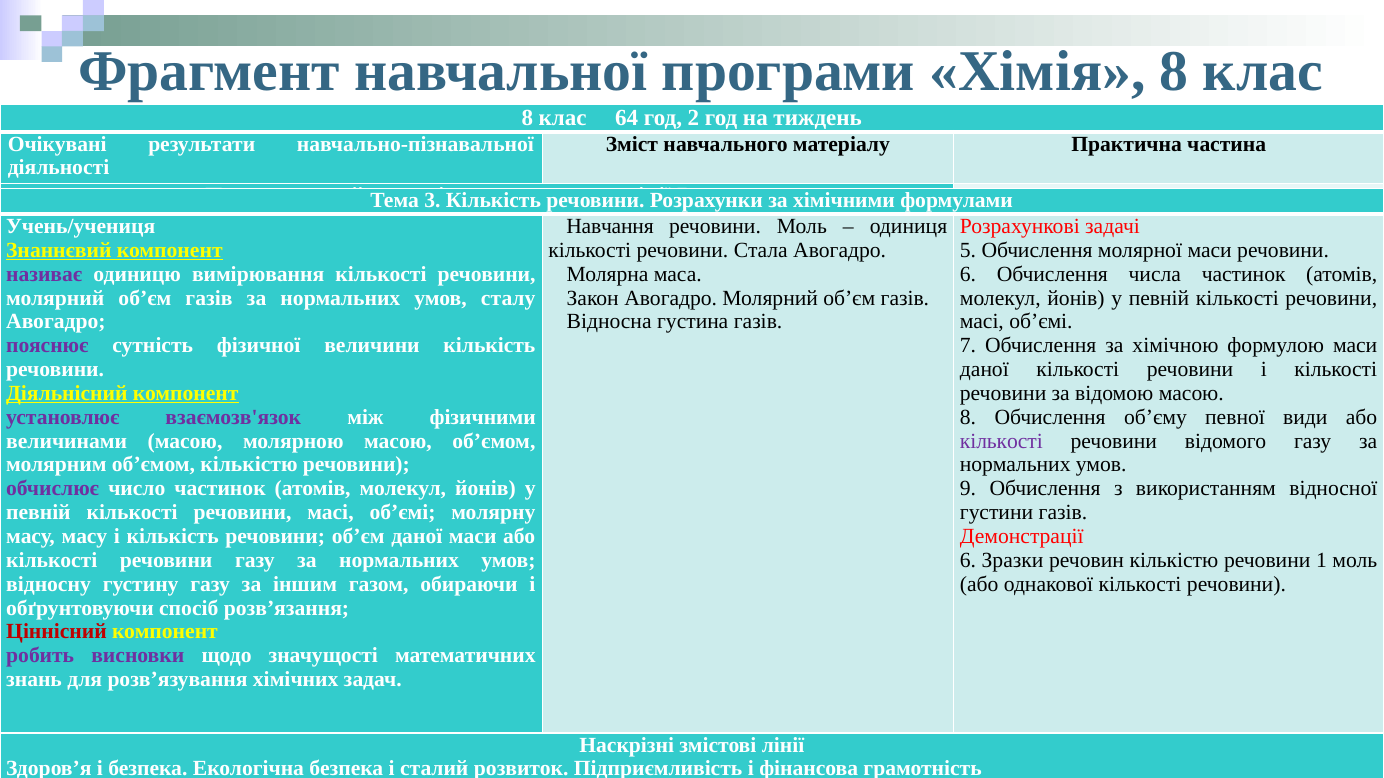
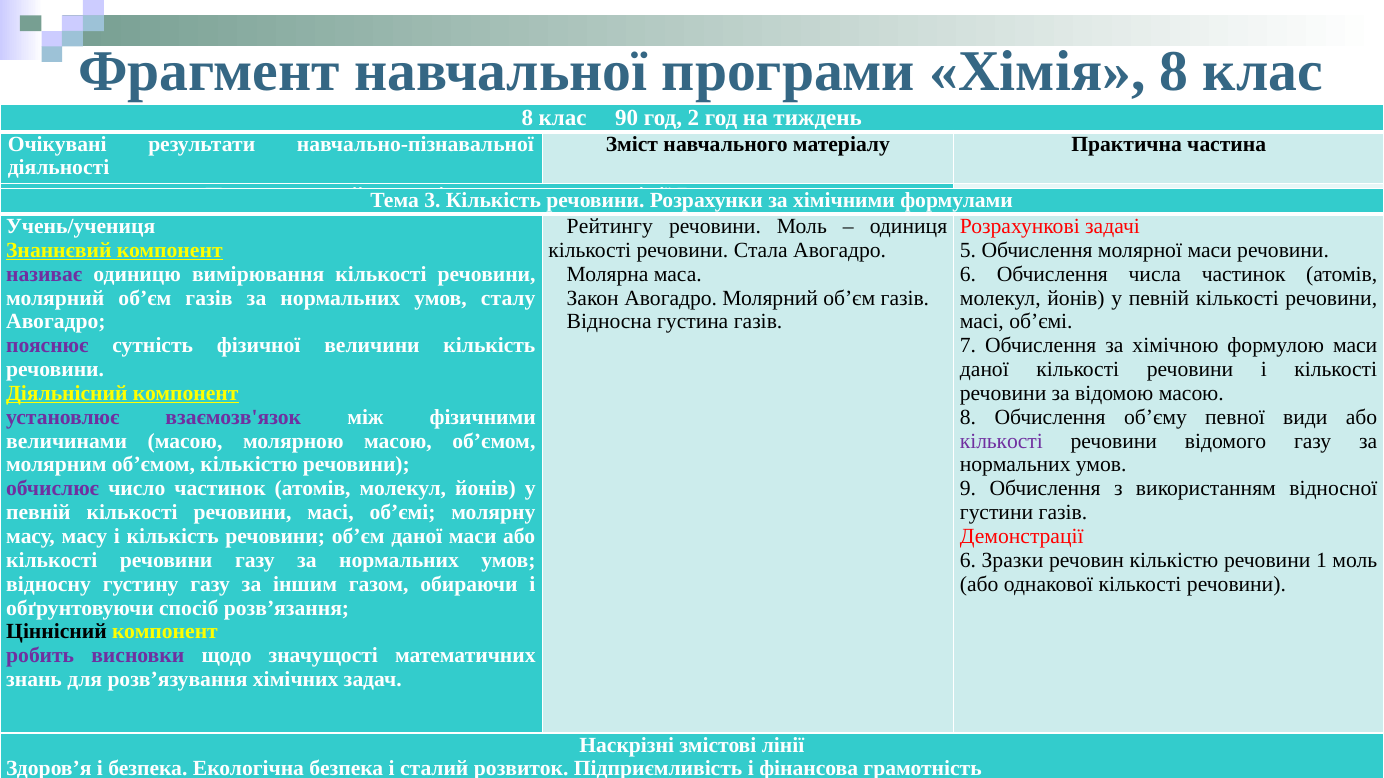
64: 64 -> 90
Навчання: Навчання -> Рейтингу
Ціннісний colour: red -> black
